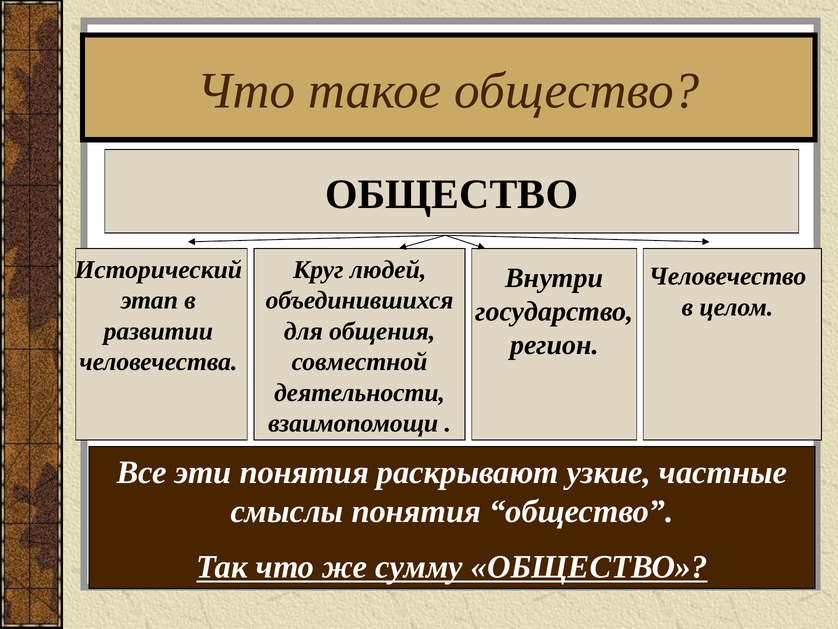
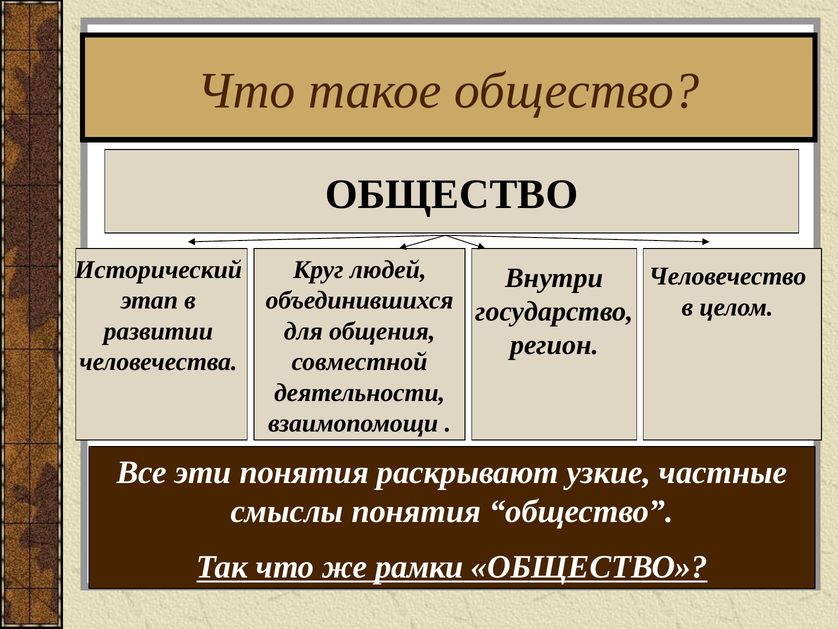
сумму: сумму -> рамки
